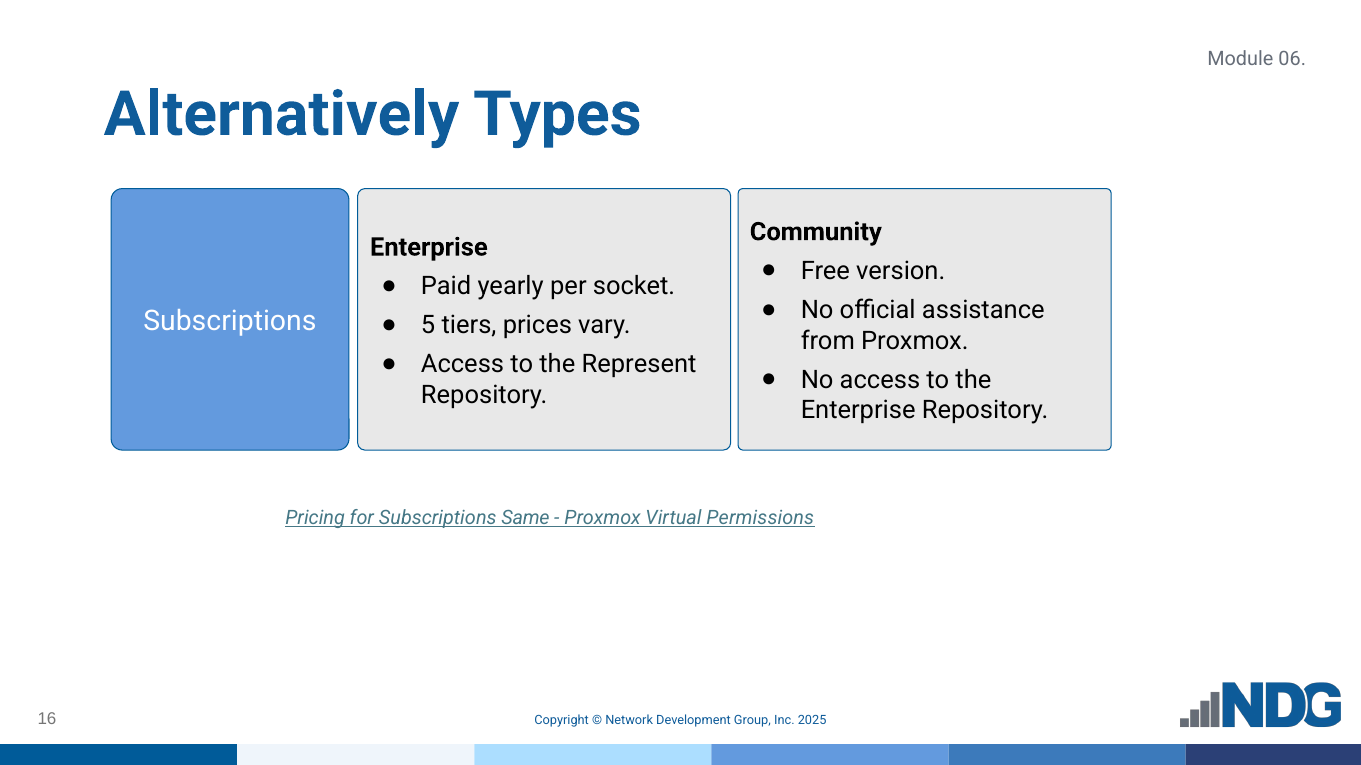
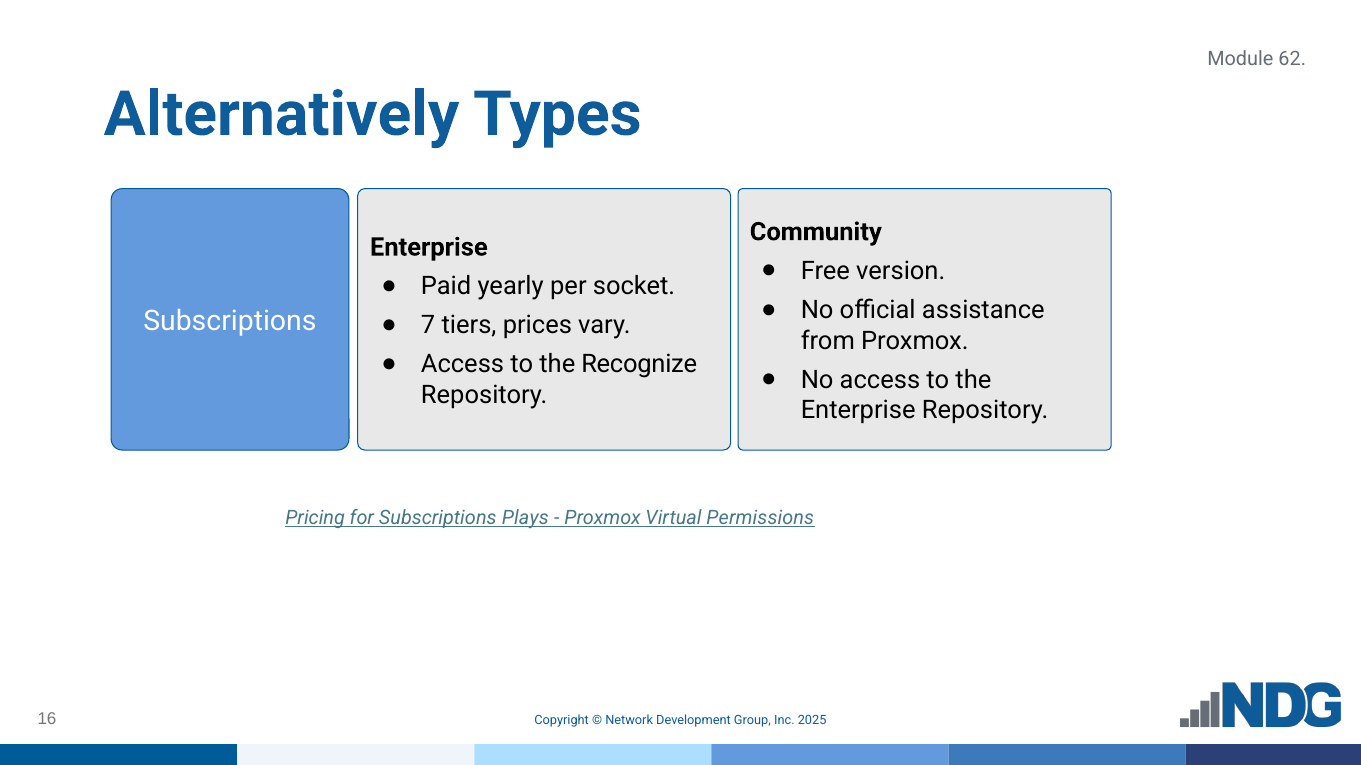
06: 06 -> 62
5: 5 -> 7
Represent: Represent -> Recognize
Same: Same -> Plays
